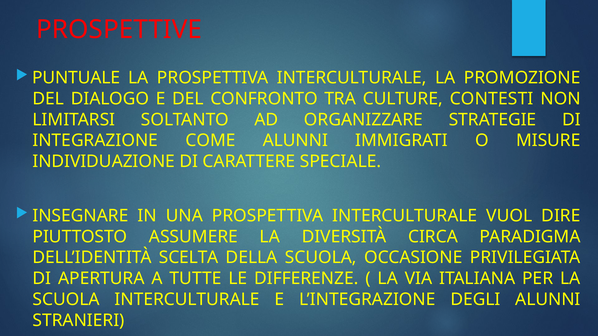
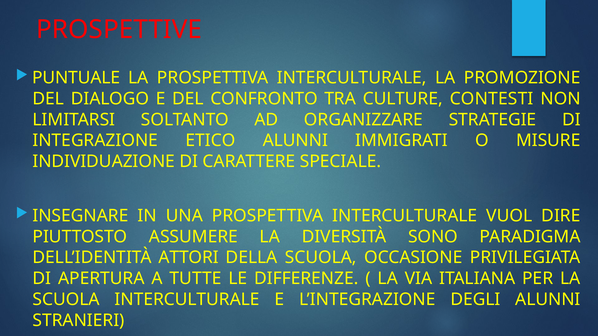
COME: COME -> ETICO
CIRCA: CIRCA -> SONO
SCELTA: SCELTA -> ATTORI
